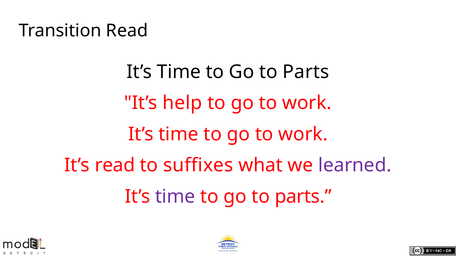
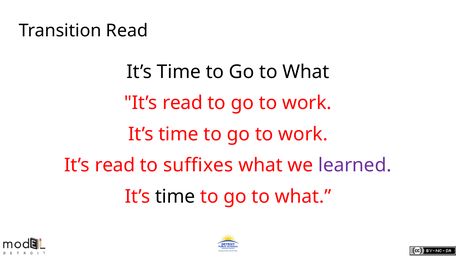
Parts at (306, 72): Parts -> What
help at (182, 103): help -> read
time at (175, 197) colour: purple -> black
parts at (303, 197): parts -> what
